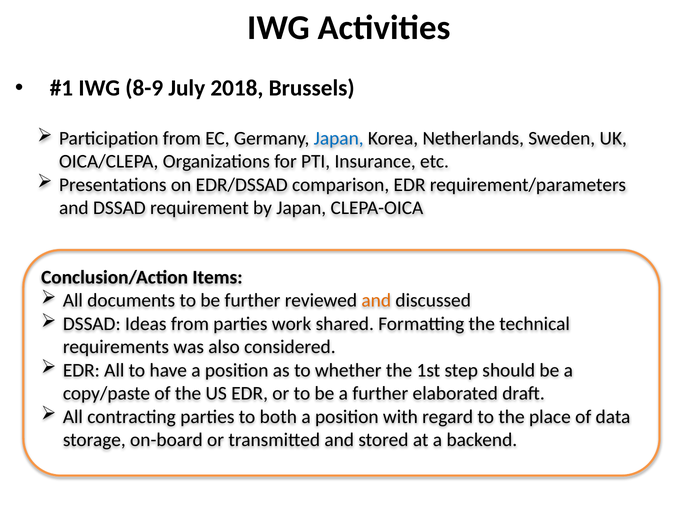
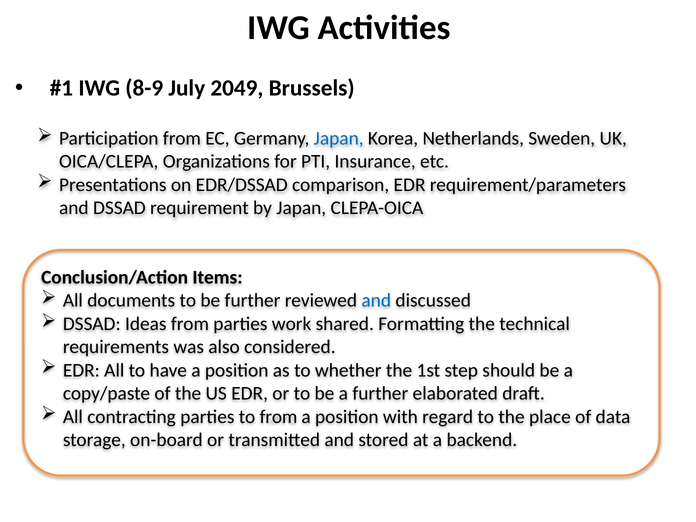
2018: 2018 -> 2049
and at (376, 301) colour: orange -> blue
to both: both -> from
